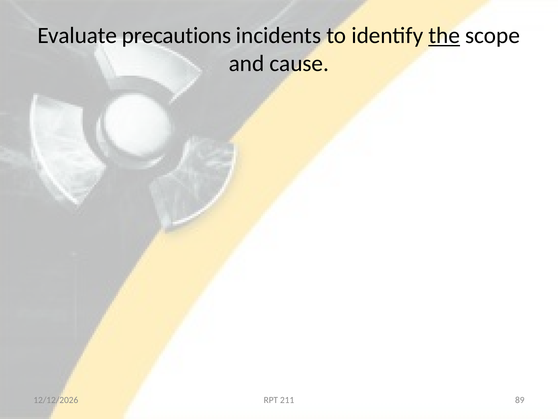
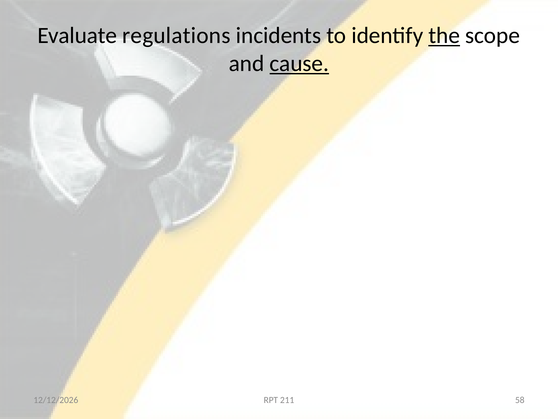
precautions: precautions -> regulations
cause underline: none -> present
89: 89 -> 58
